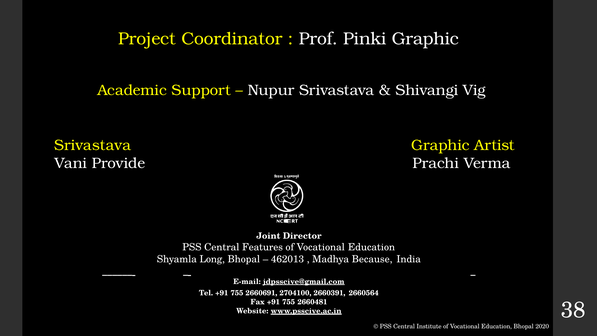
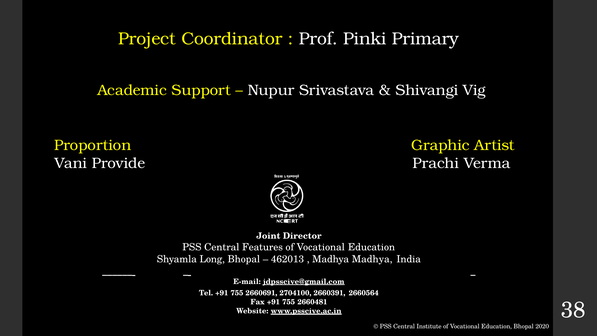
Pinki Graphic: Graphic -> Primary
Srivastava at (93, 145): Srivastava -> Proportion
Madhya Because: Because -> Madhya
